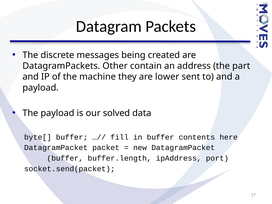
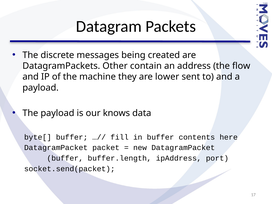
part: part -> flow
solved: solved -> knows
